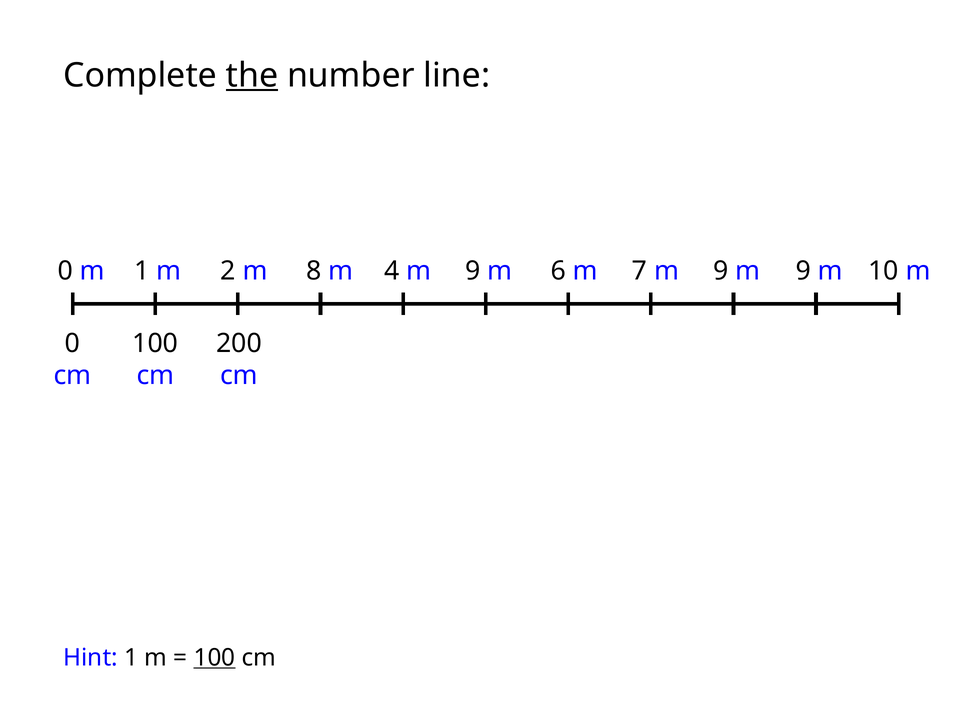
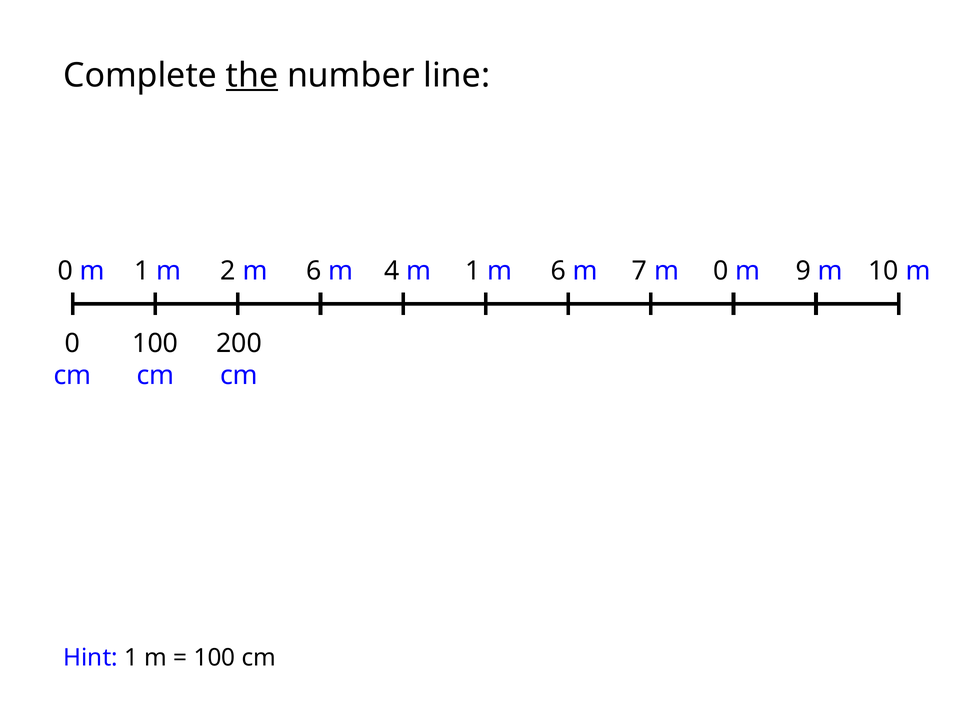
2 m 8: 8 -> 6
4 m 9: 9 -> 1
7 m 9: 9 -> 0
100 at (214, 658) underline: present -> none
